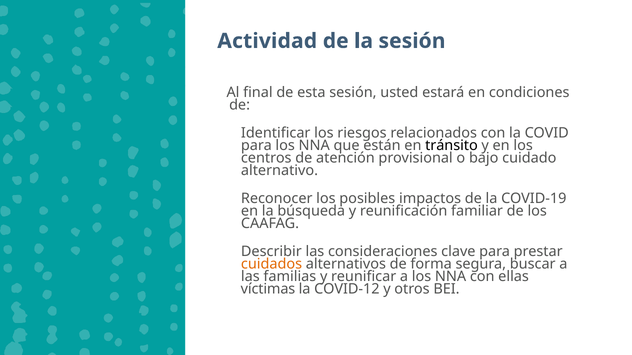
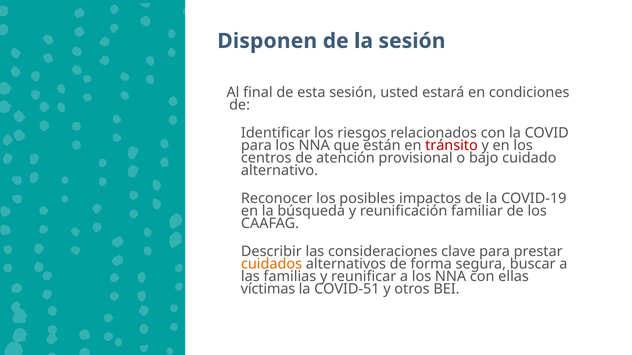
Actividad: Actividad -> Disponen
tránsito colour: black -> red
COVID-12: COVID-12 -> COVID-51
